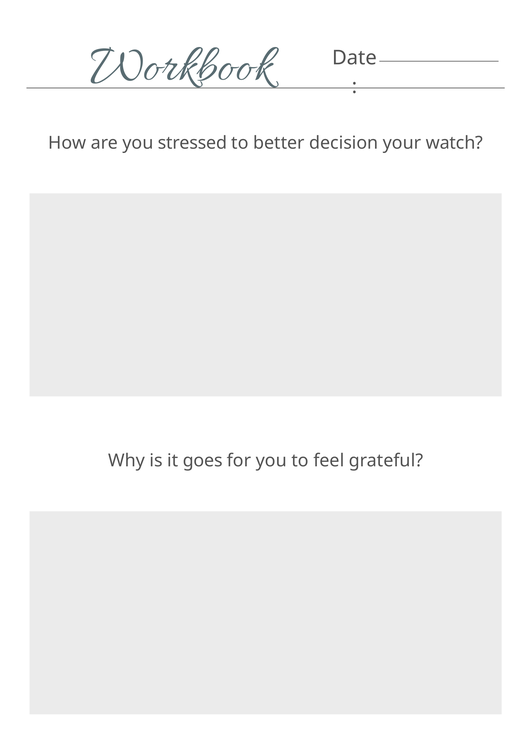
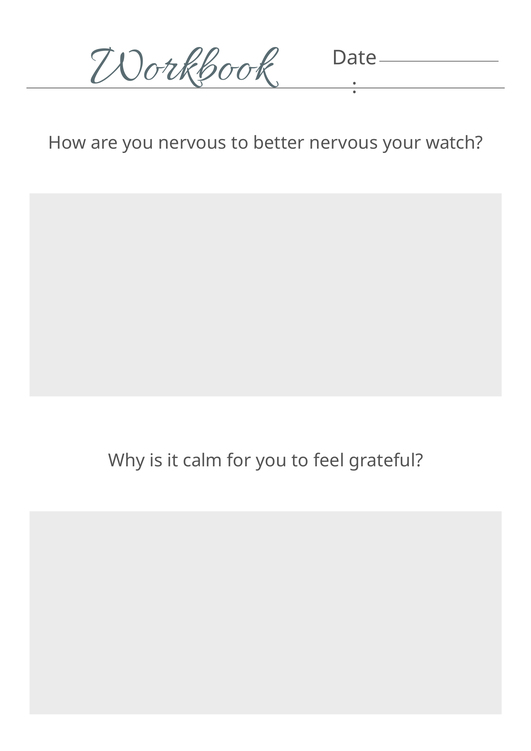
you stressed: stressed -> nervous
better decision: decision -> nervous
goes: goes -> calm
